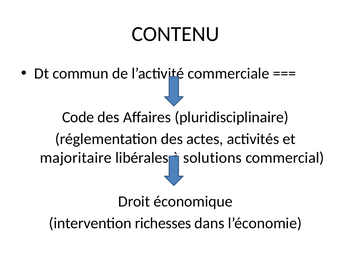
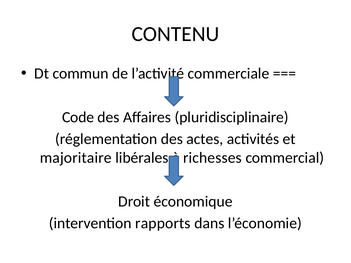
solutions: solutions -> richesses
richesses: richesses -> rapports
